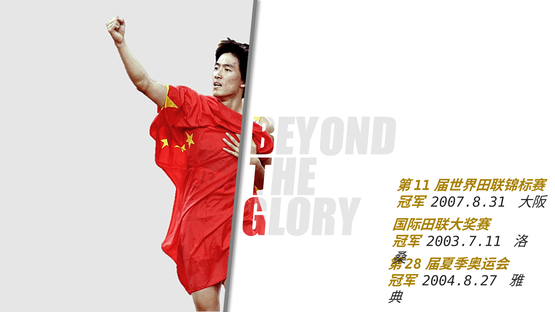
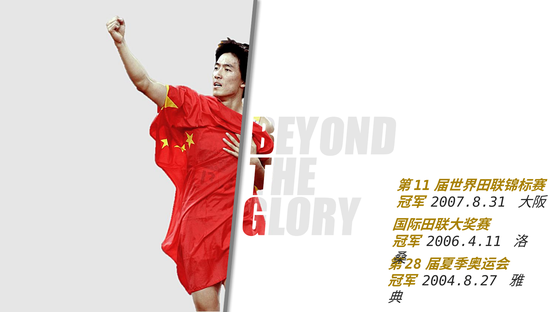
2003.7.11: 2003.7.11 -> 2006.4.11
